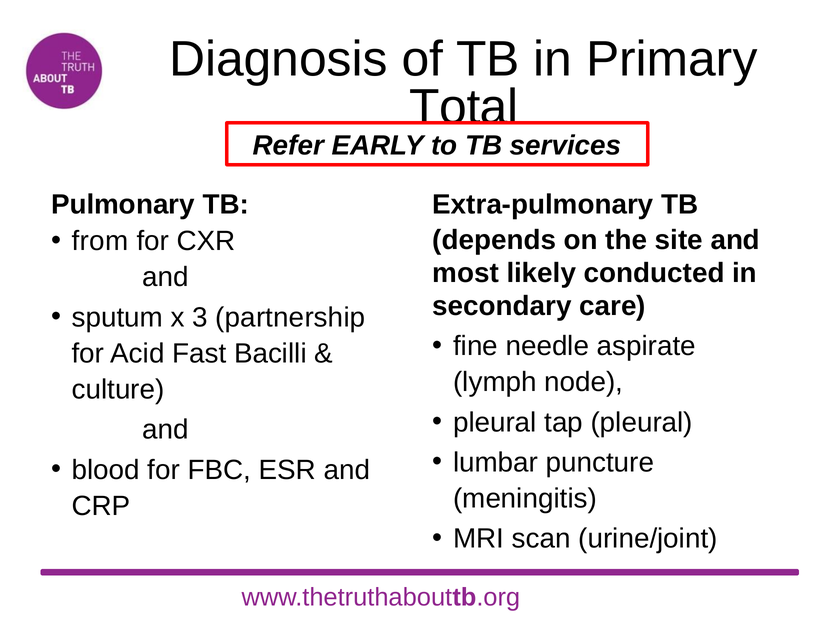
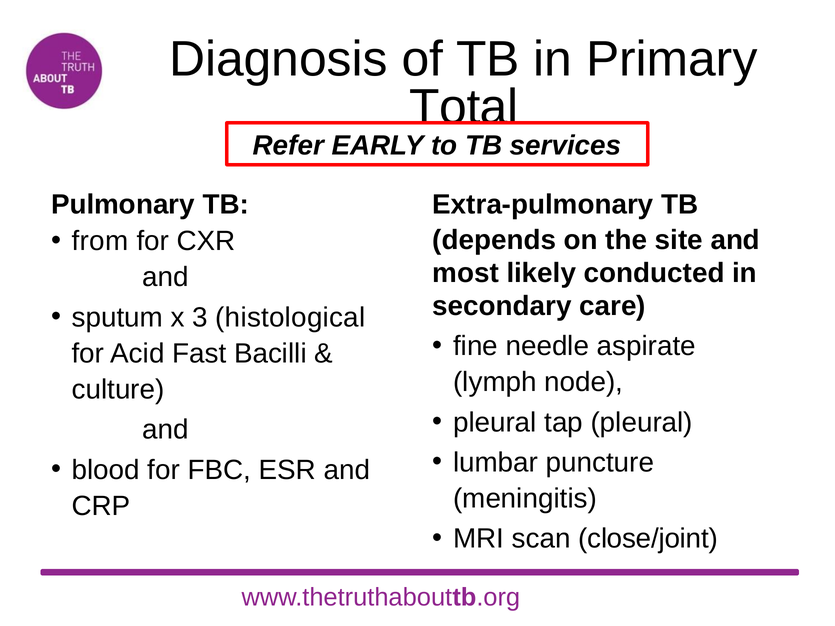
partnership: partnership -> histological
urine/joint: urine/joint -> close/joint
